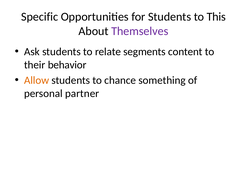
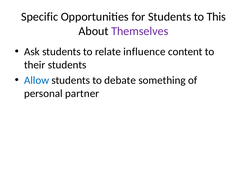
segments: segments -> influence
their behavior: behavior -> students
Allow colour: orange -> blue
chance: chance -> debate
